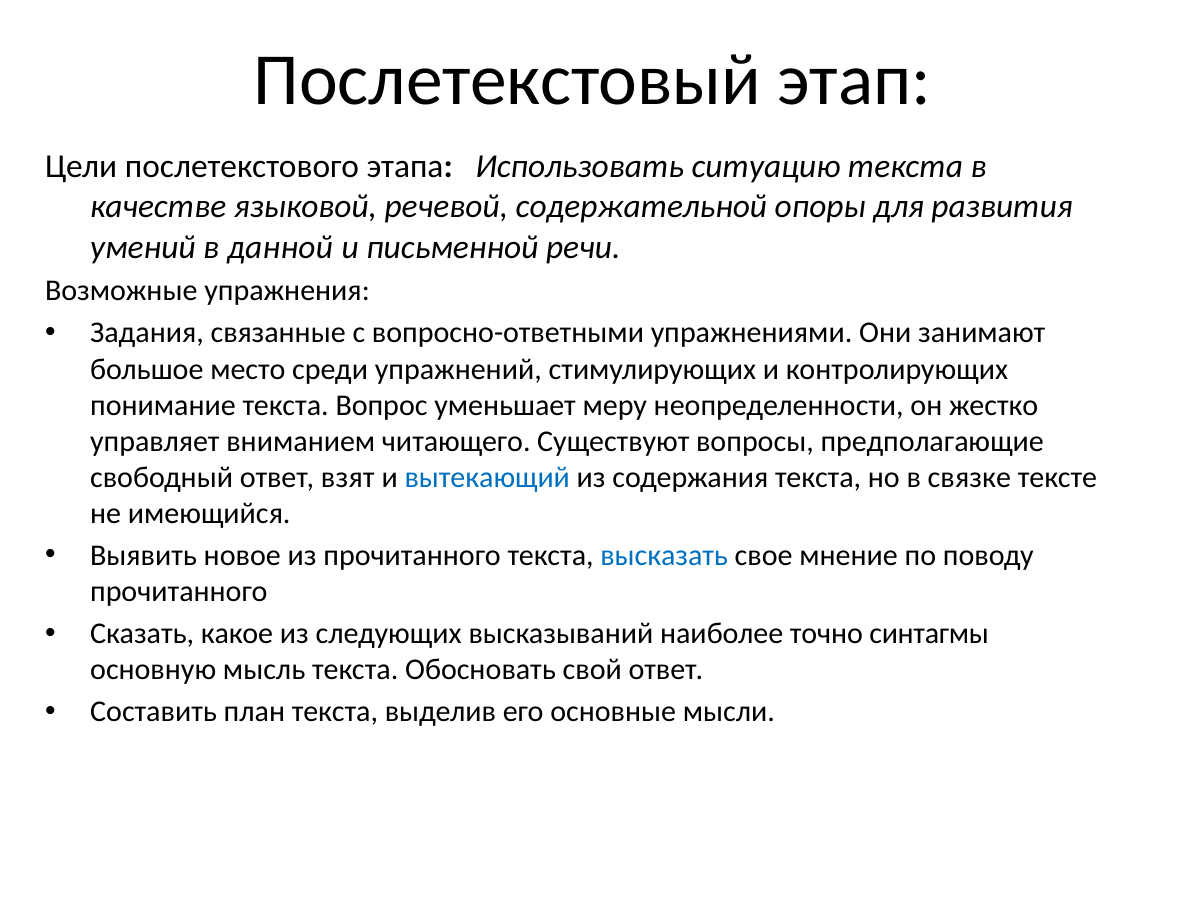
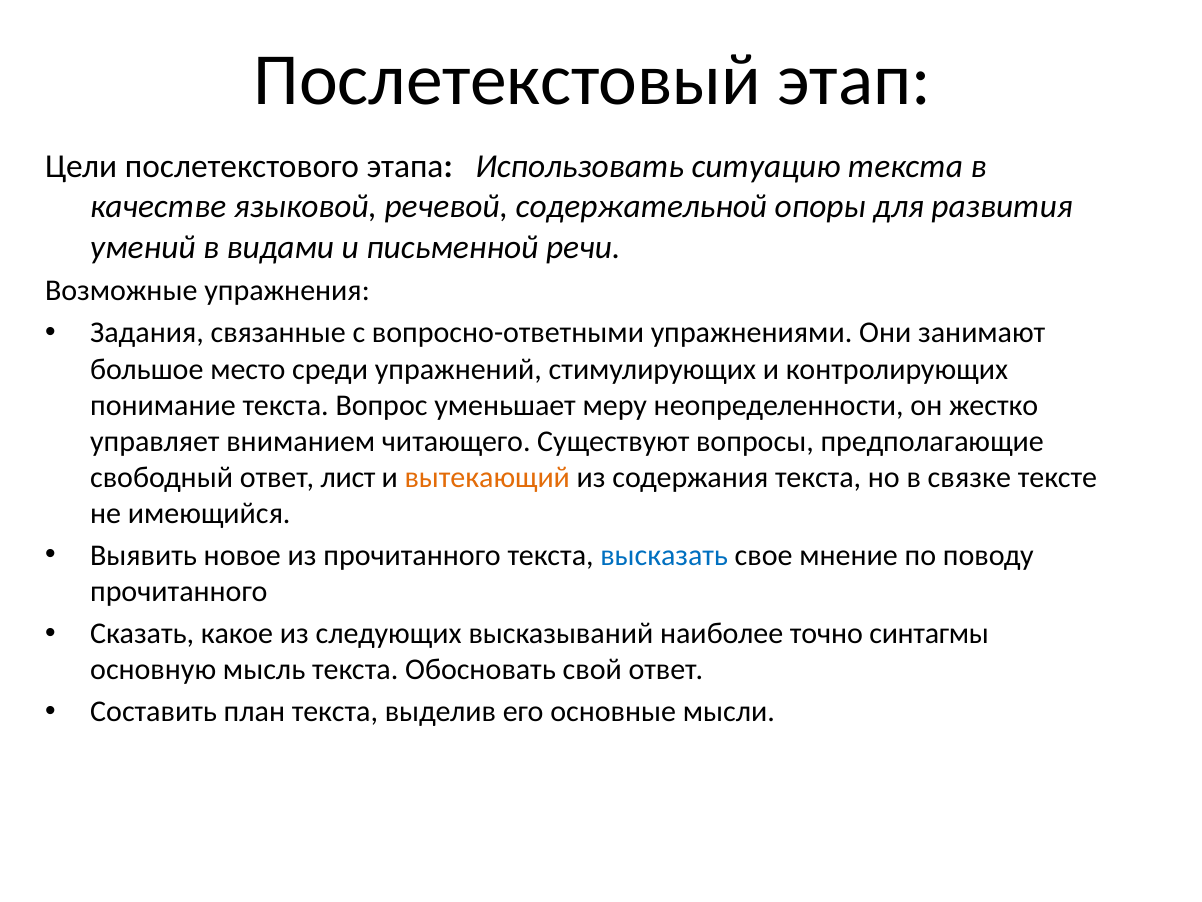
данной: данной -> видами
взят: взят -> лист
вытекающий colour: blue -> orange
